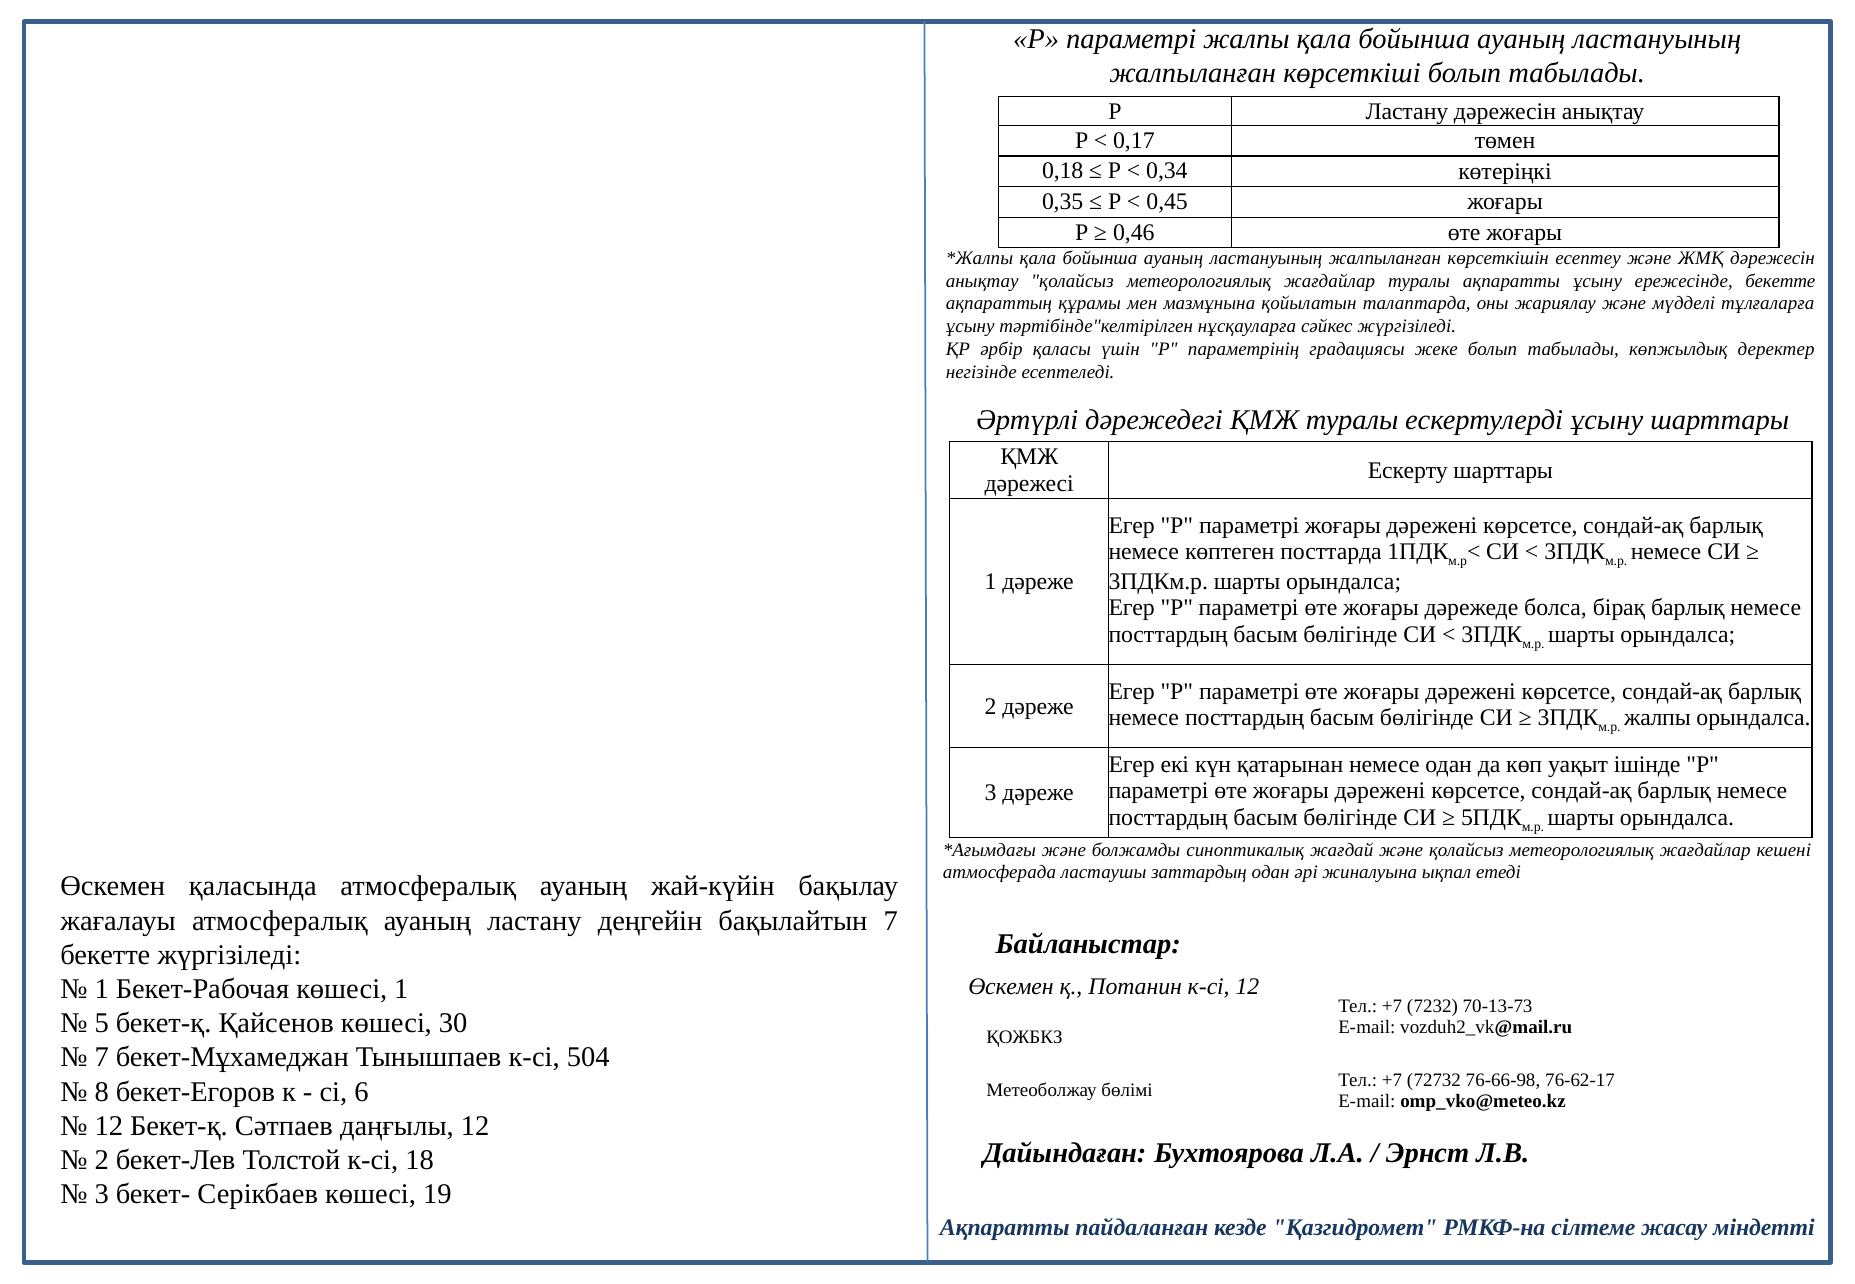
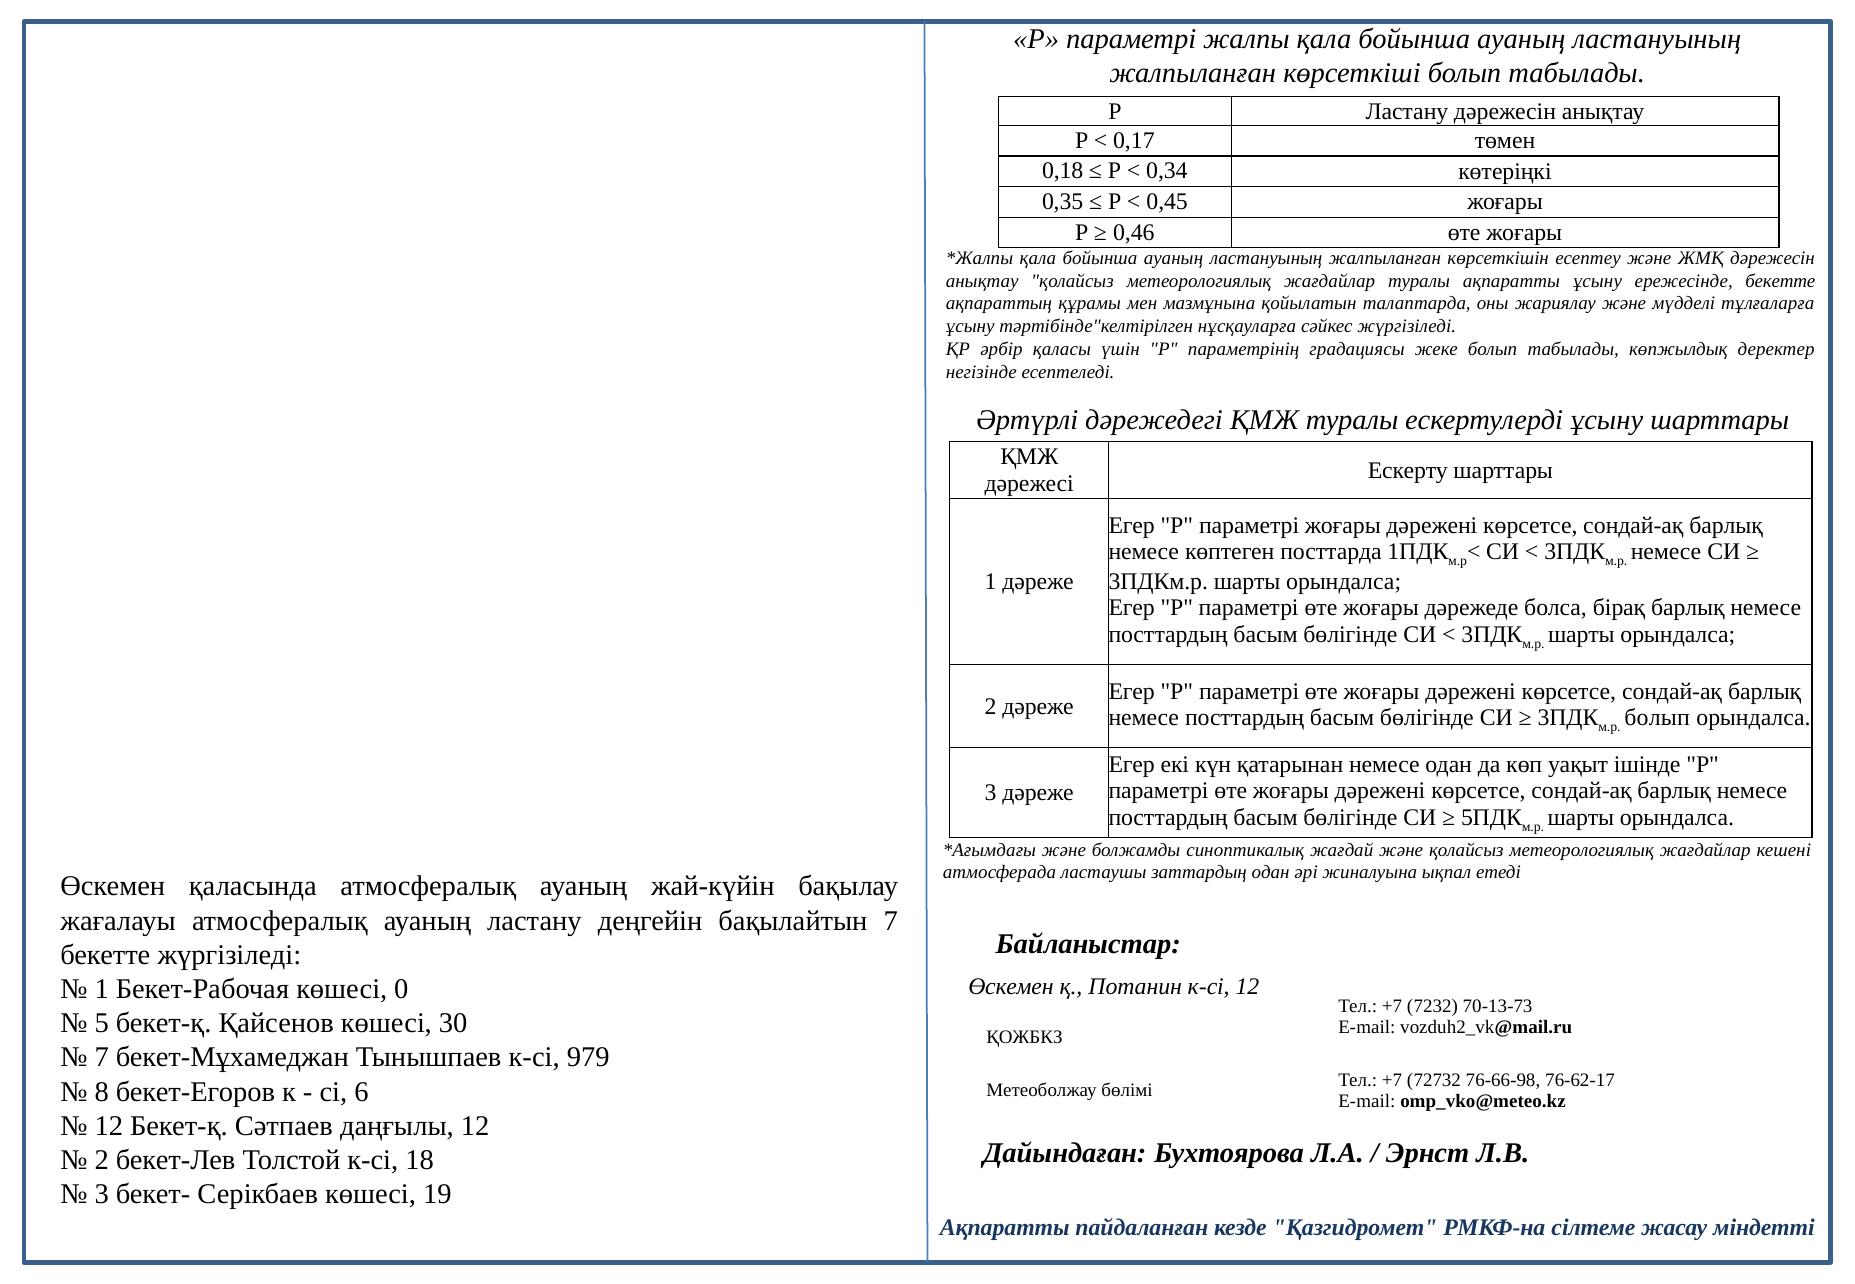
жалпы at (1657, 718): жалпы -> болып
көшесі 1: 1 -> 0
504: 504 -> 979
